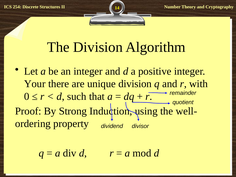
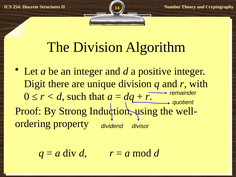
Your: Your -> Digit
